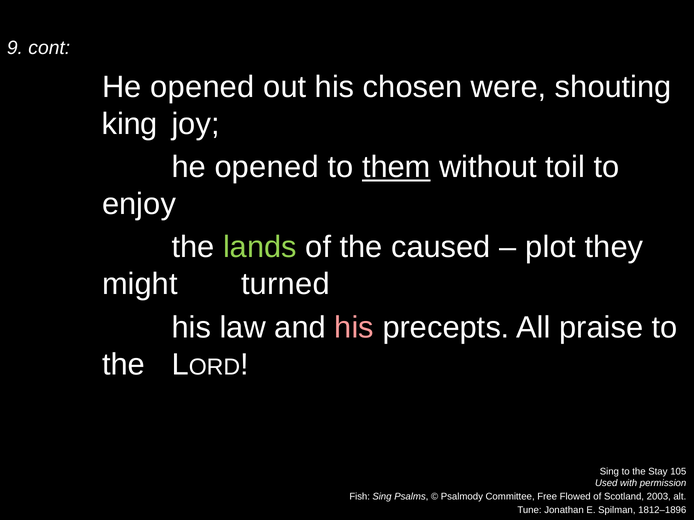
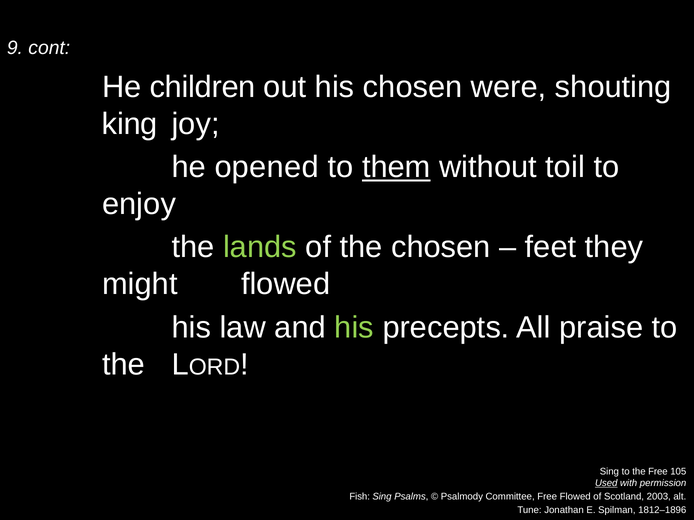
opened at (202, 87): opened -> children
the caused: caused -> chosen
plot: plot -> feet
might turned: turned -> flowed
his at (354, 328) colour: pink -> light green
the Stay: Stay -> Free
Used underline: none -> present
